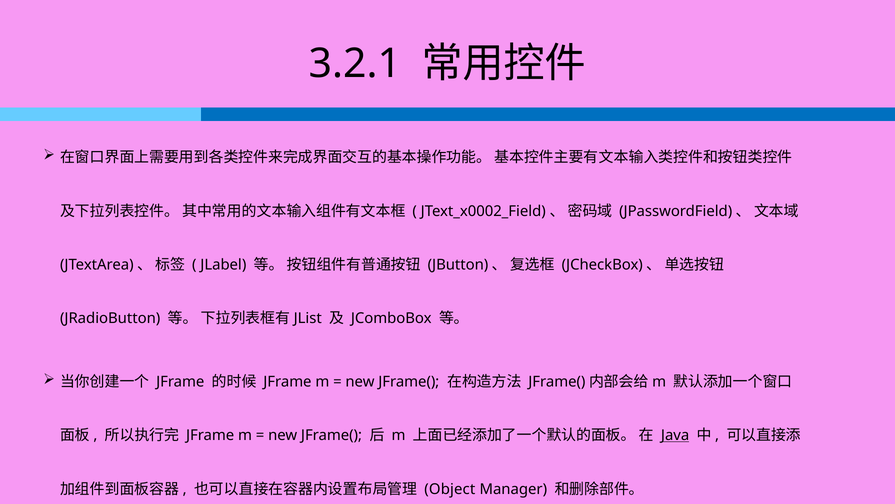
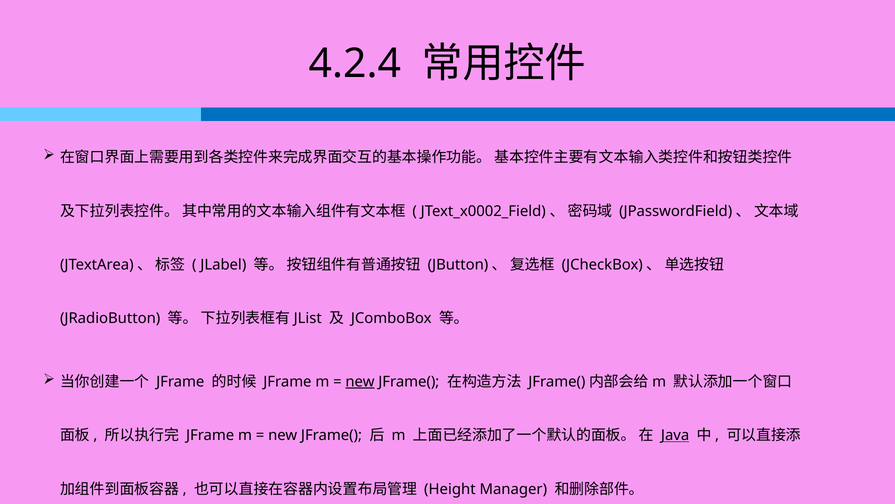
3.2.1: 3.2.1 -> 4.2.4
new at (360, 381) underline: none -> present
Object: Object -> Height
